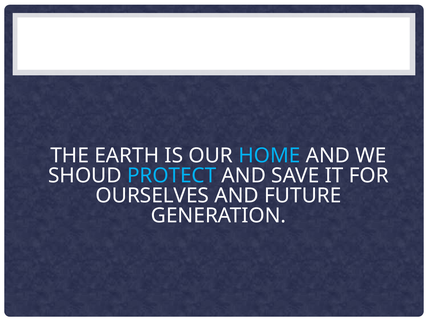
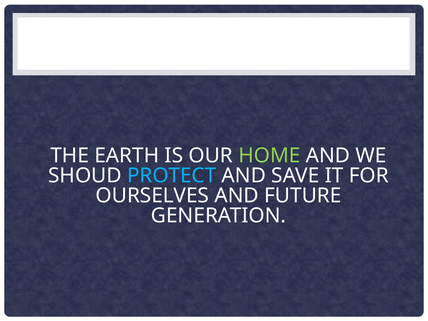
HOME colour: light blue -> light green
